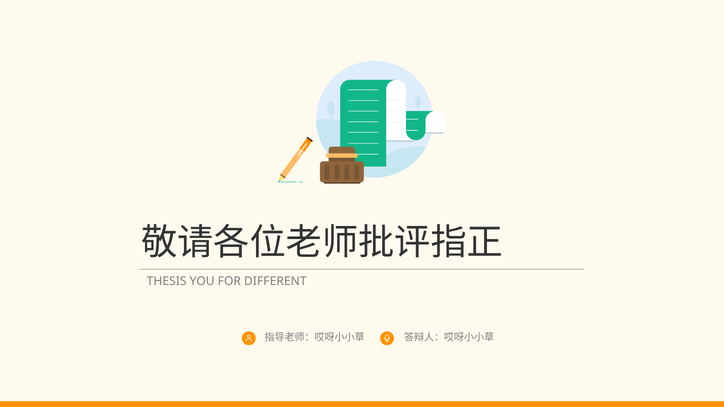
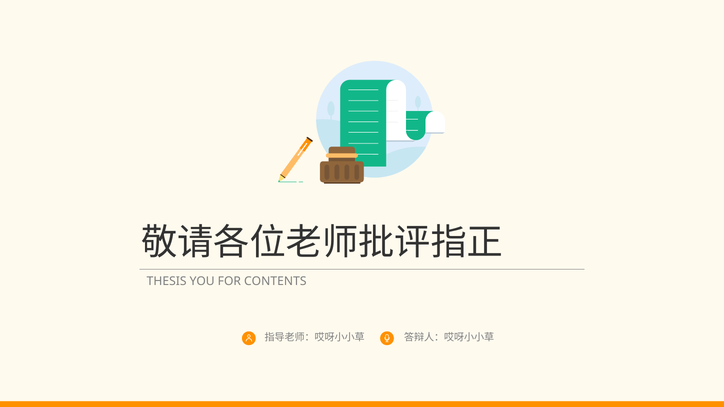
DIFFERENT: DIFFERENT -> CONTENTS
